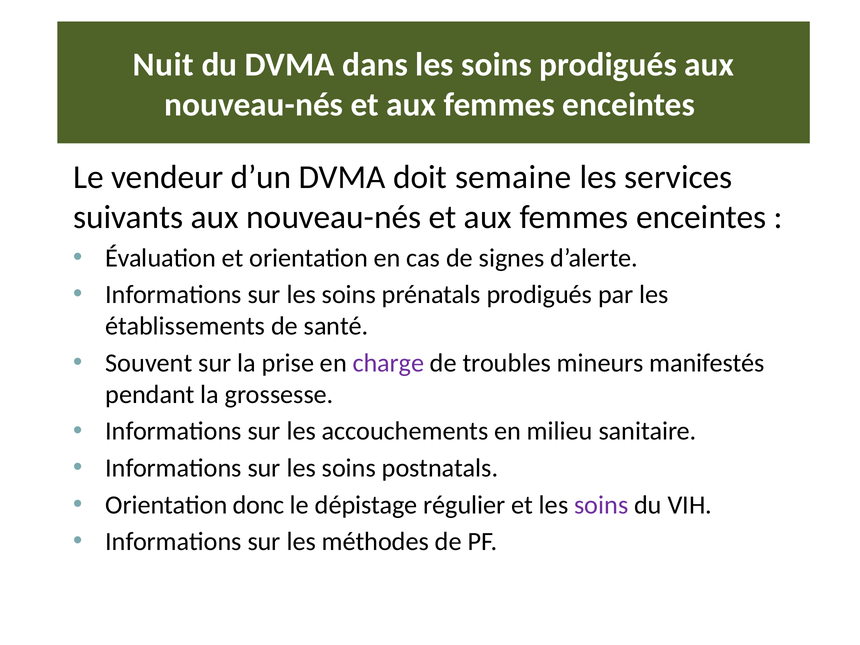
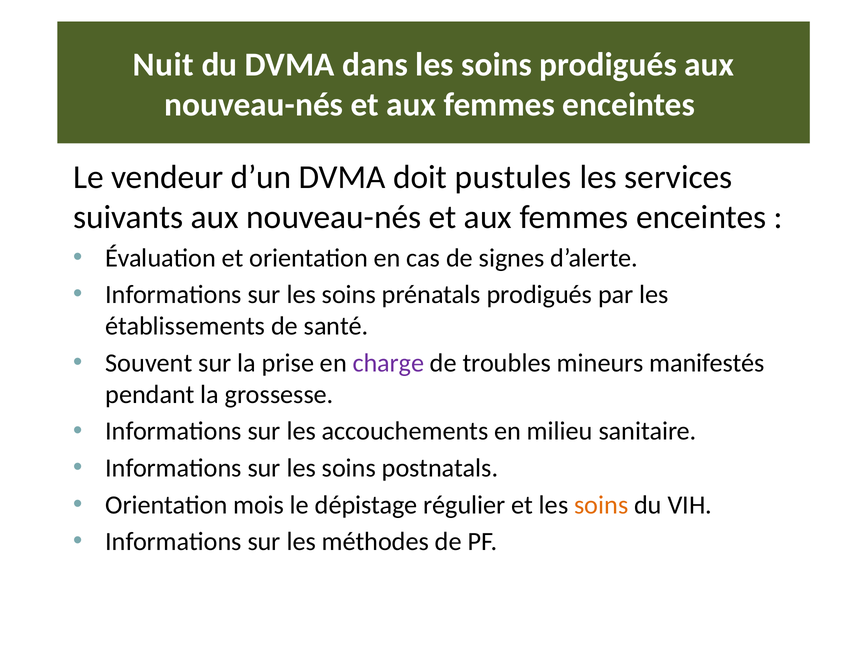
semaine: semaine -> pustules
donc: donc -> mois
soins at (601, 505) colour: purple -> orange
